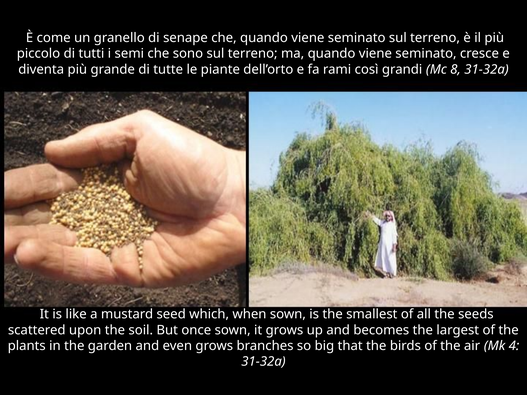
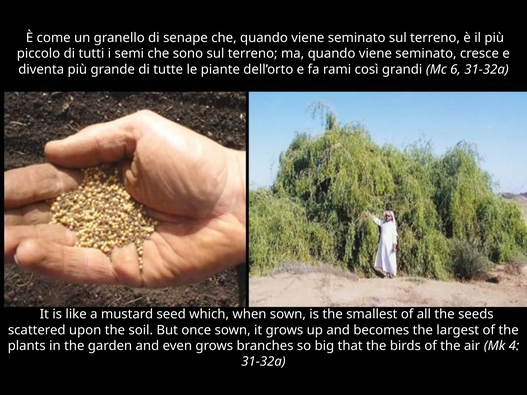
8: 8 -> 6
